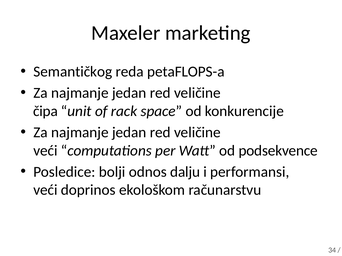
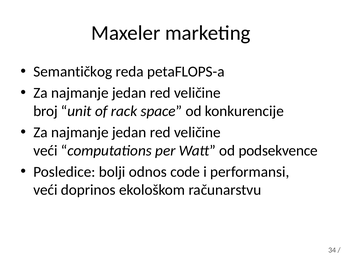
čipa: čipa -> broj
dalju: dalju -> code
